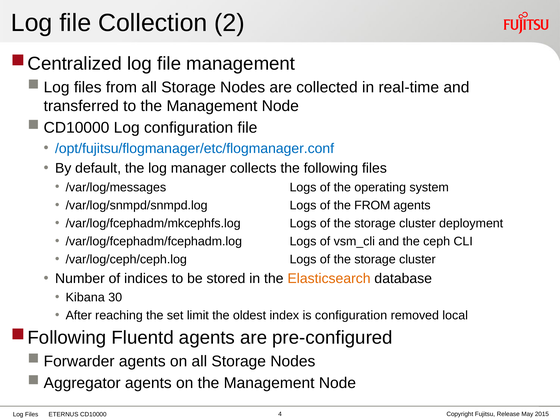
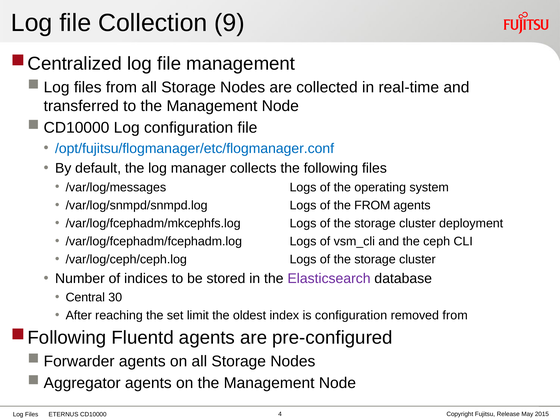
2: 2 -> 9
Elasticsearch colour: orange -> purple
Kibana: Kibana -> Central
removed local: local -> from
